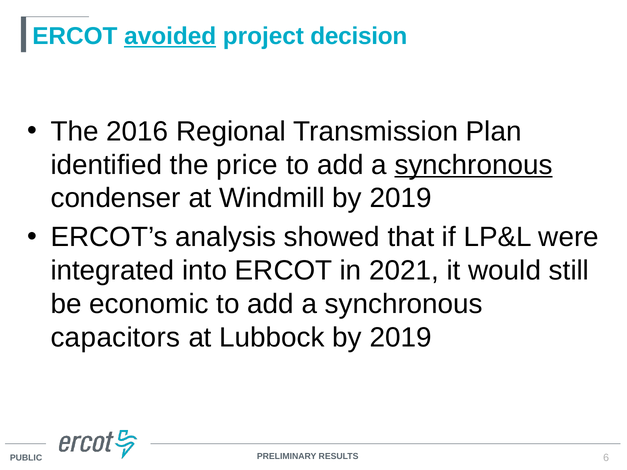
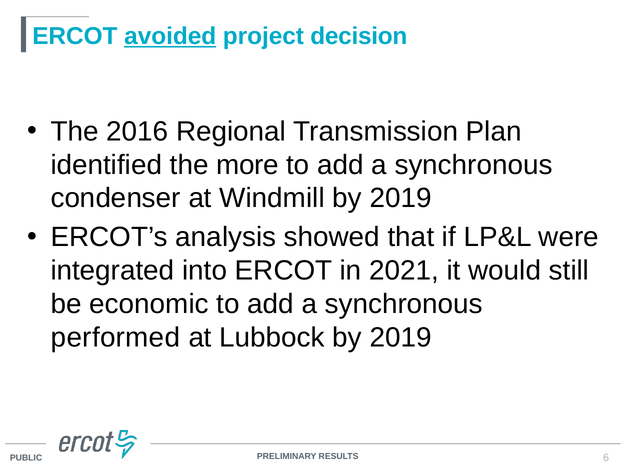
price: price -> more
synchronous at (474, 165) underline: present -> none
capacitors: capacitors -> performed
